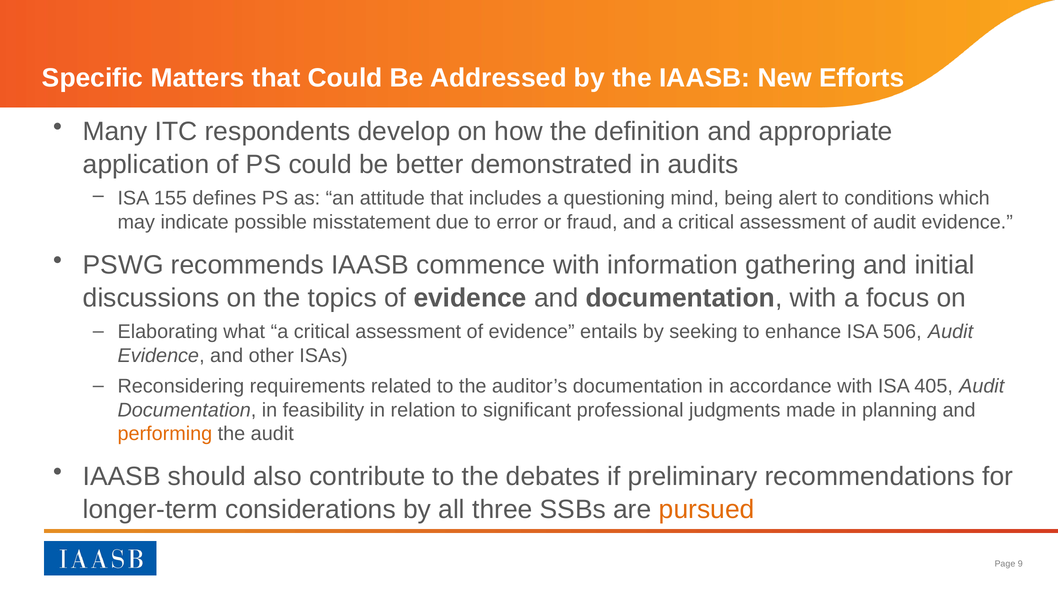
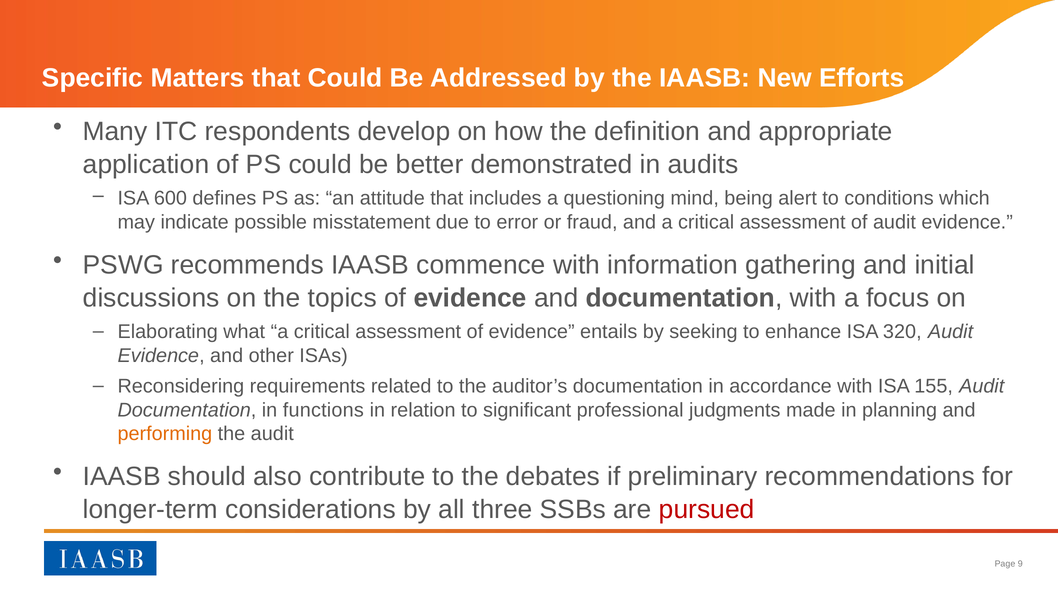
155: 155 -> 600
506: 506 -> 320
405: 405 -> 155
feasibility: feasibility -> functions
pursued colour: orange -> red
